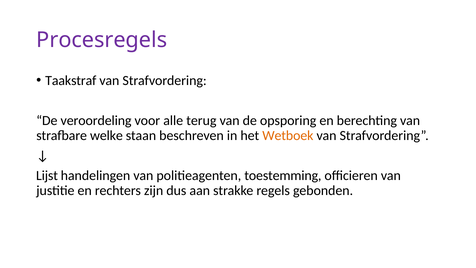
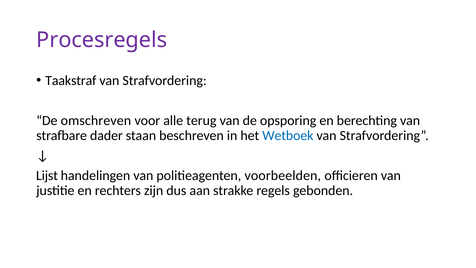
veroordeling: veroordeling -> omschreven
welke: welke -> dader
Wetboek colour: orange -> blue
toestemming: toestemming -> voorbeelden
